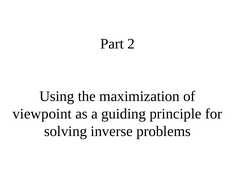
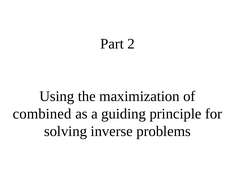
viewpoint: viewpoint -> combined
